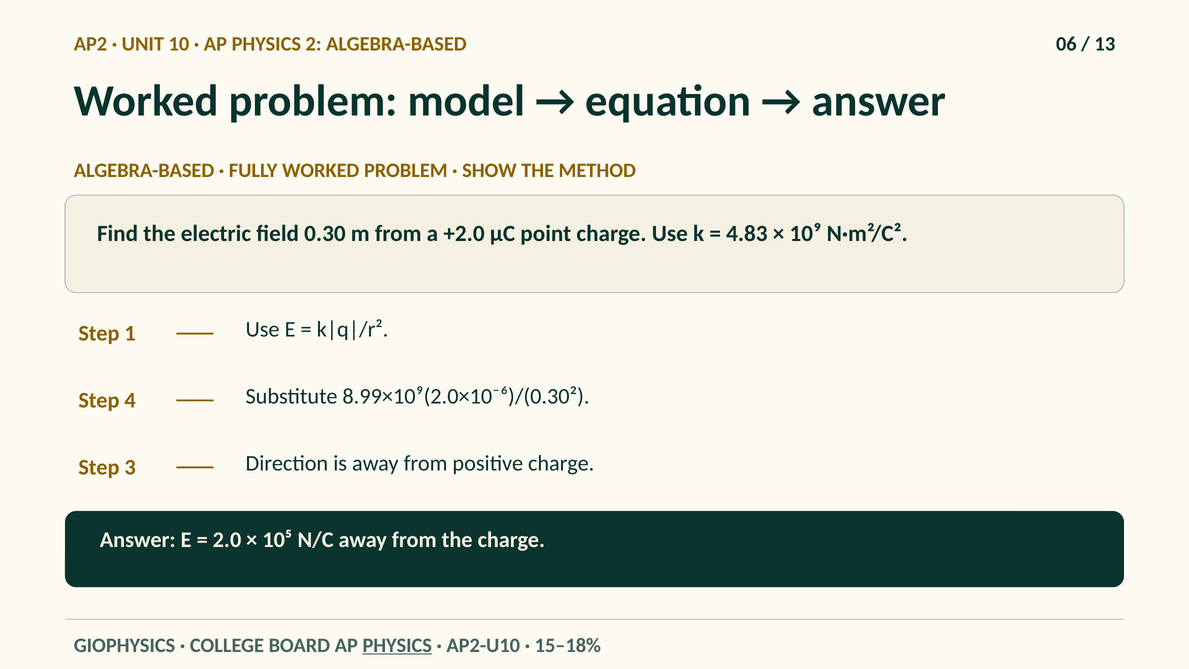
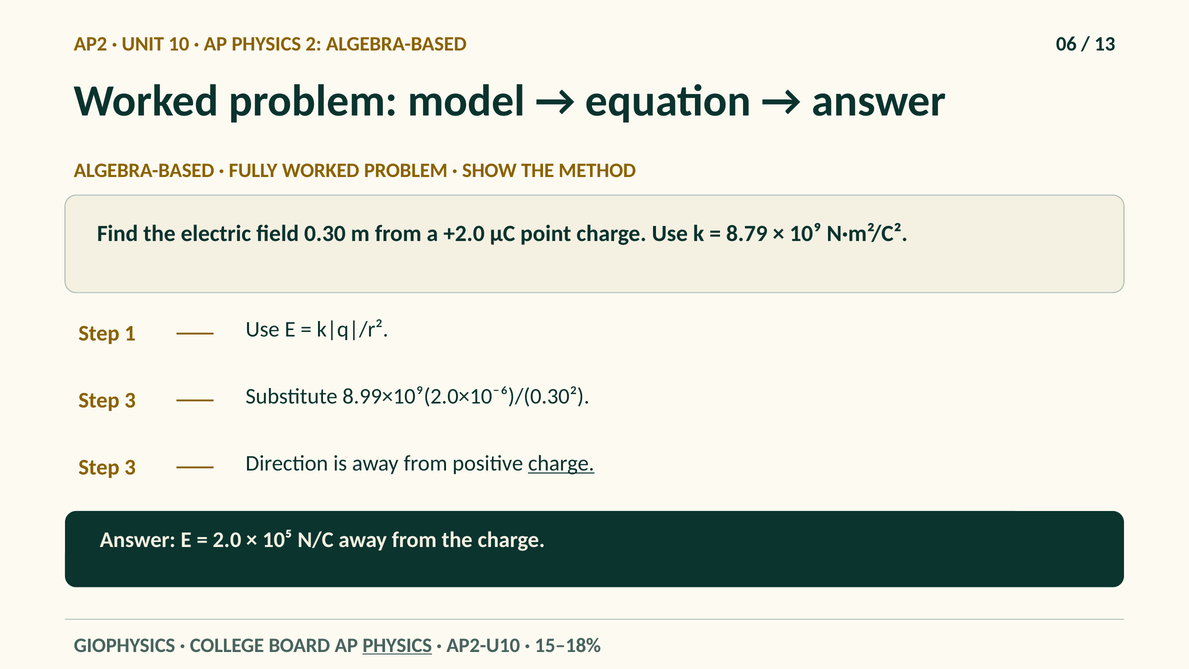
4.83: 4.83 -> 8.79
4 at (130, 400): 4 -> 3
charge at (561, 463) underline: none -> present
